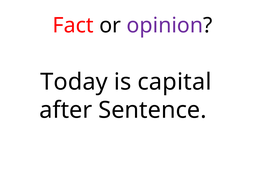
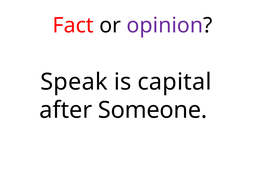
Today: Today -> Speak
Sentence: Sentence -> Someone
